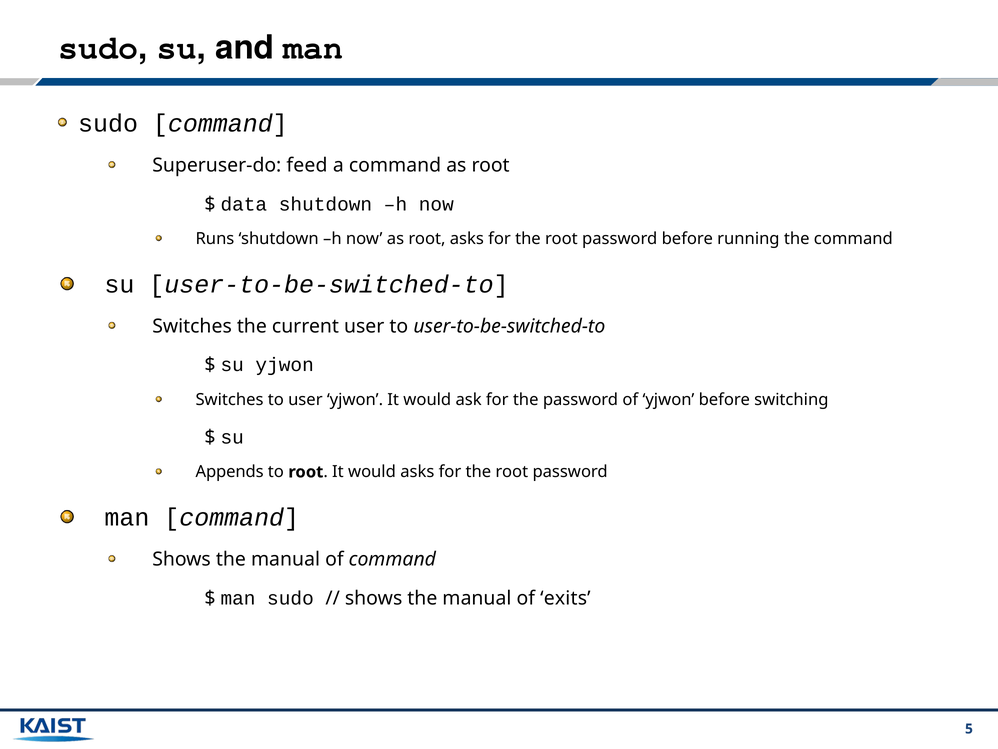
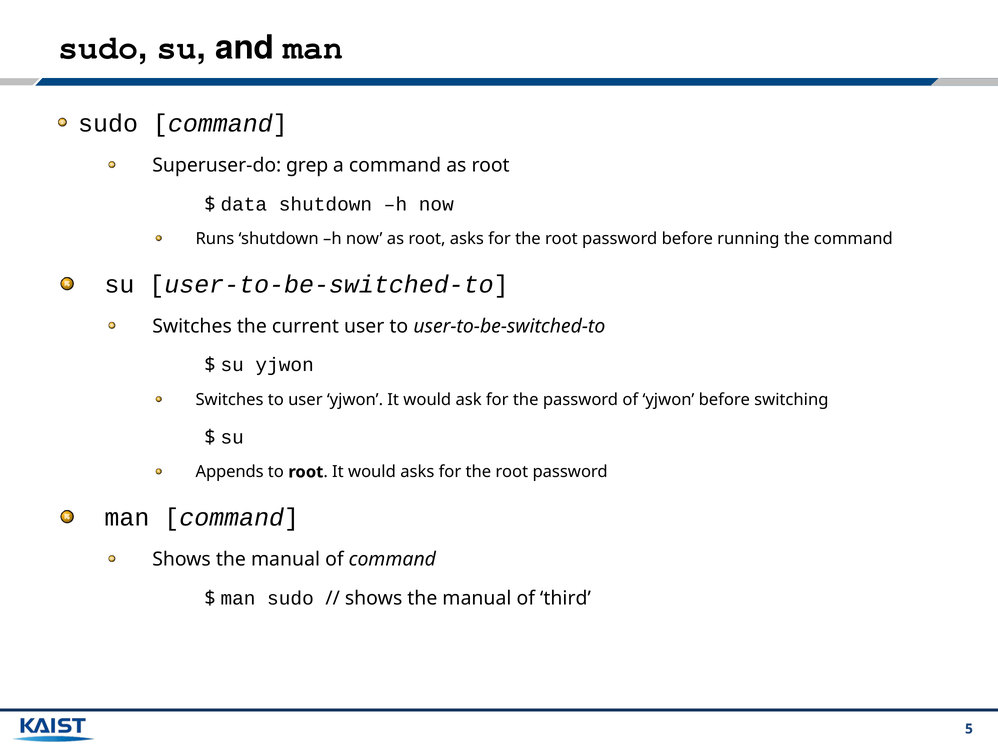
feed: feed -> grep
exits: exits -> third
